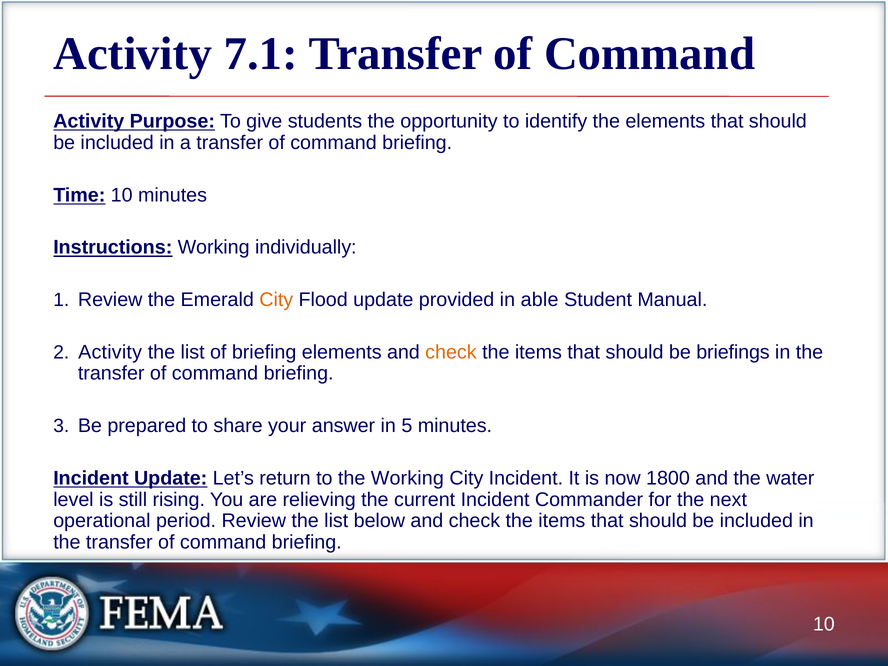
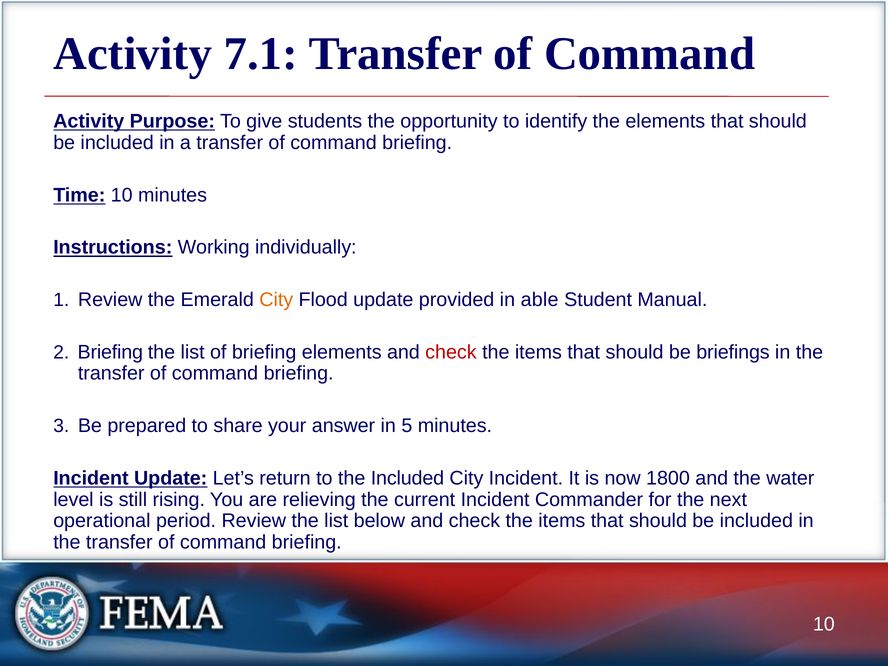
Activity at (110, 352): Activity -> Briefing
check at (451, 352) colour: orange -> red
the Working: Working -> Included
